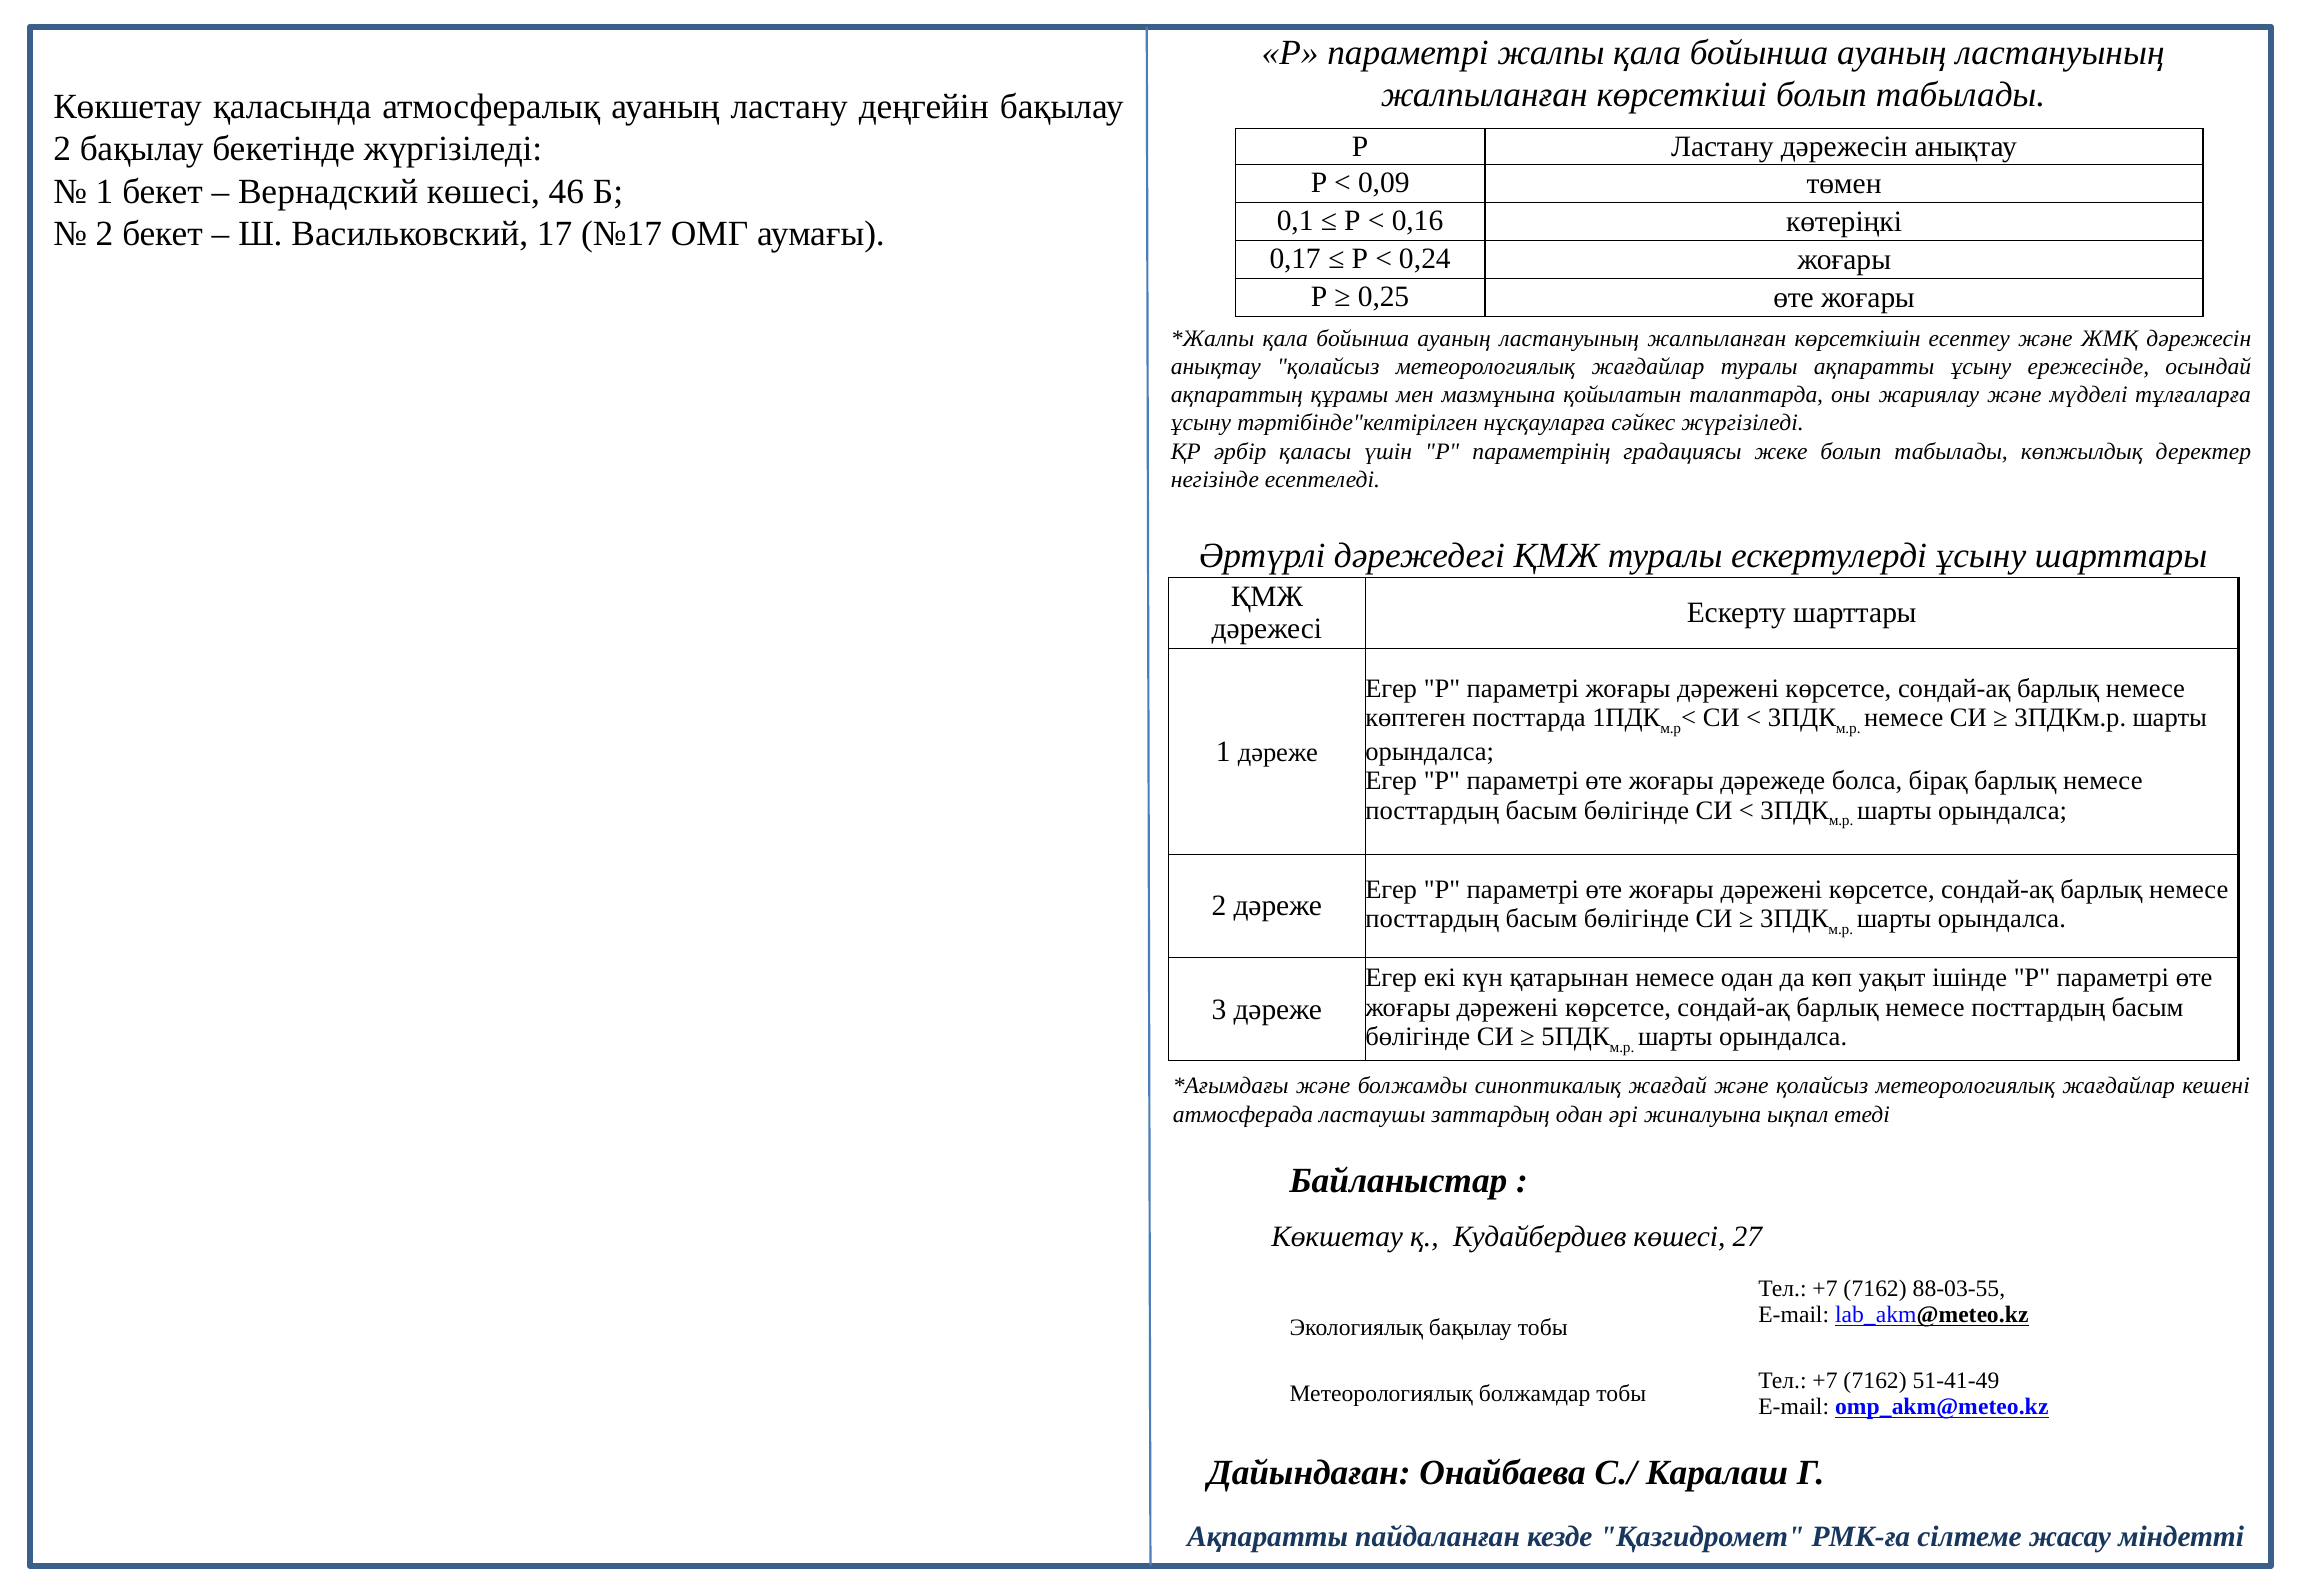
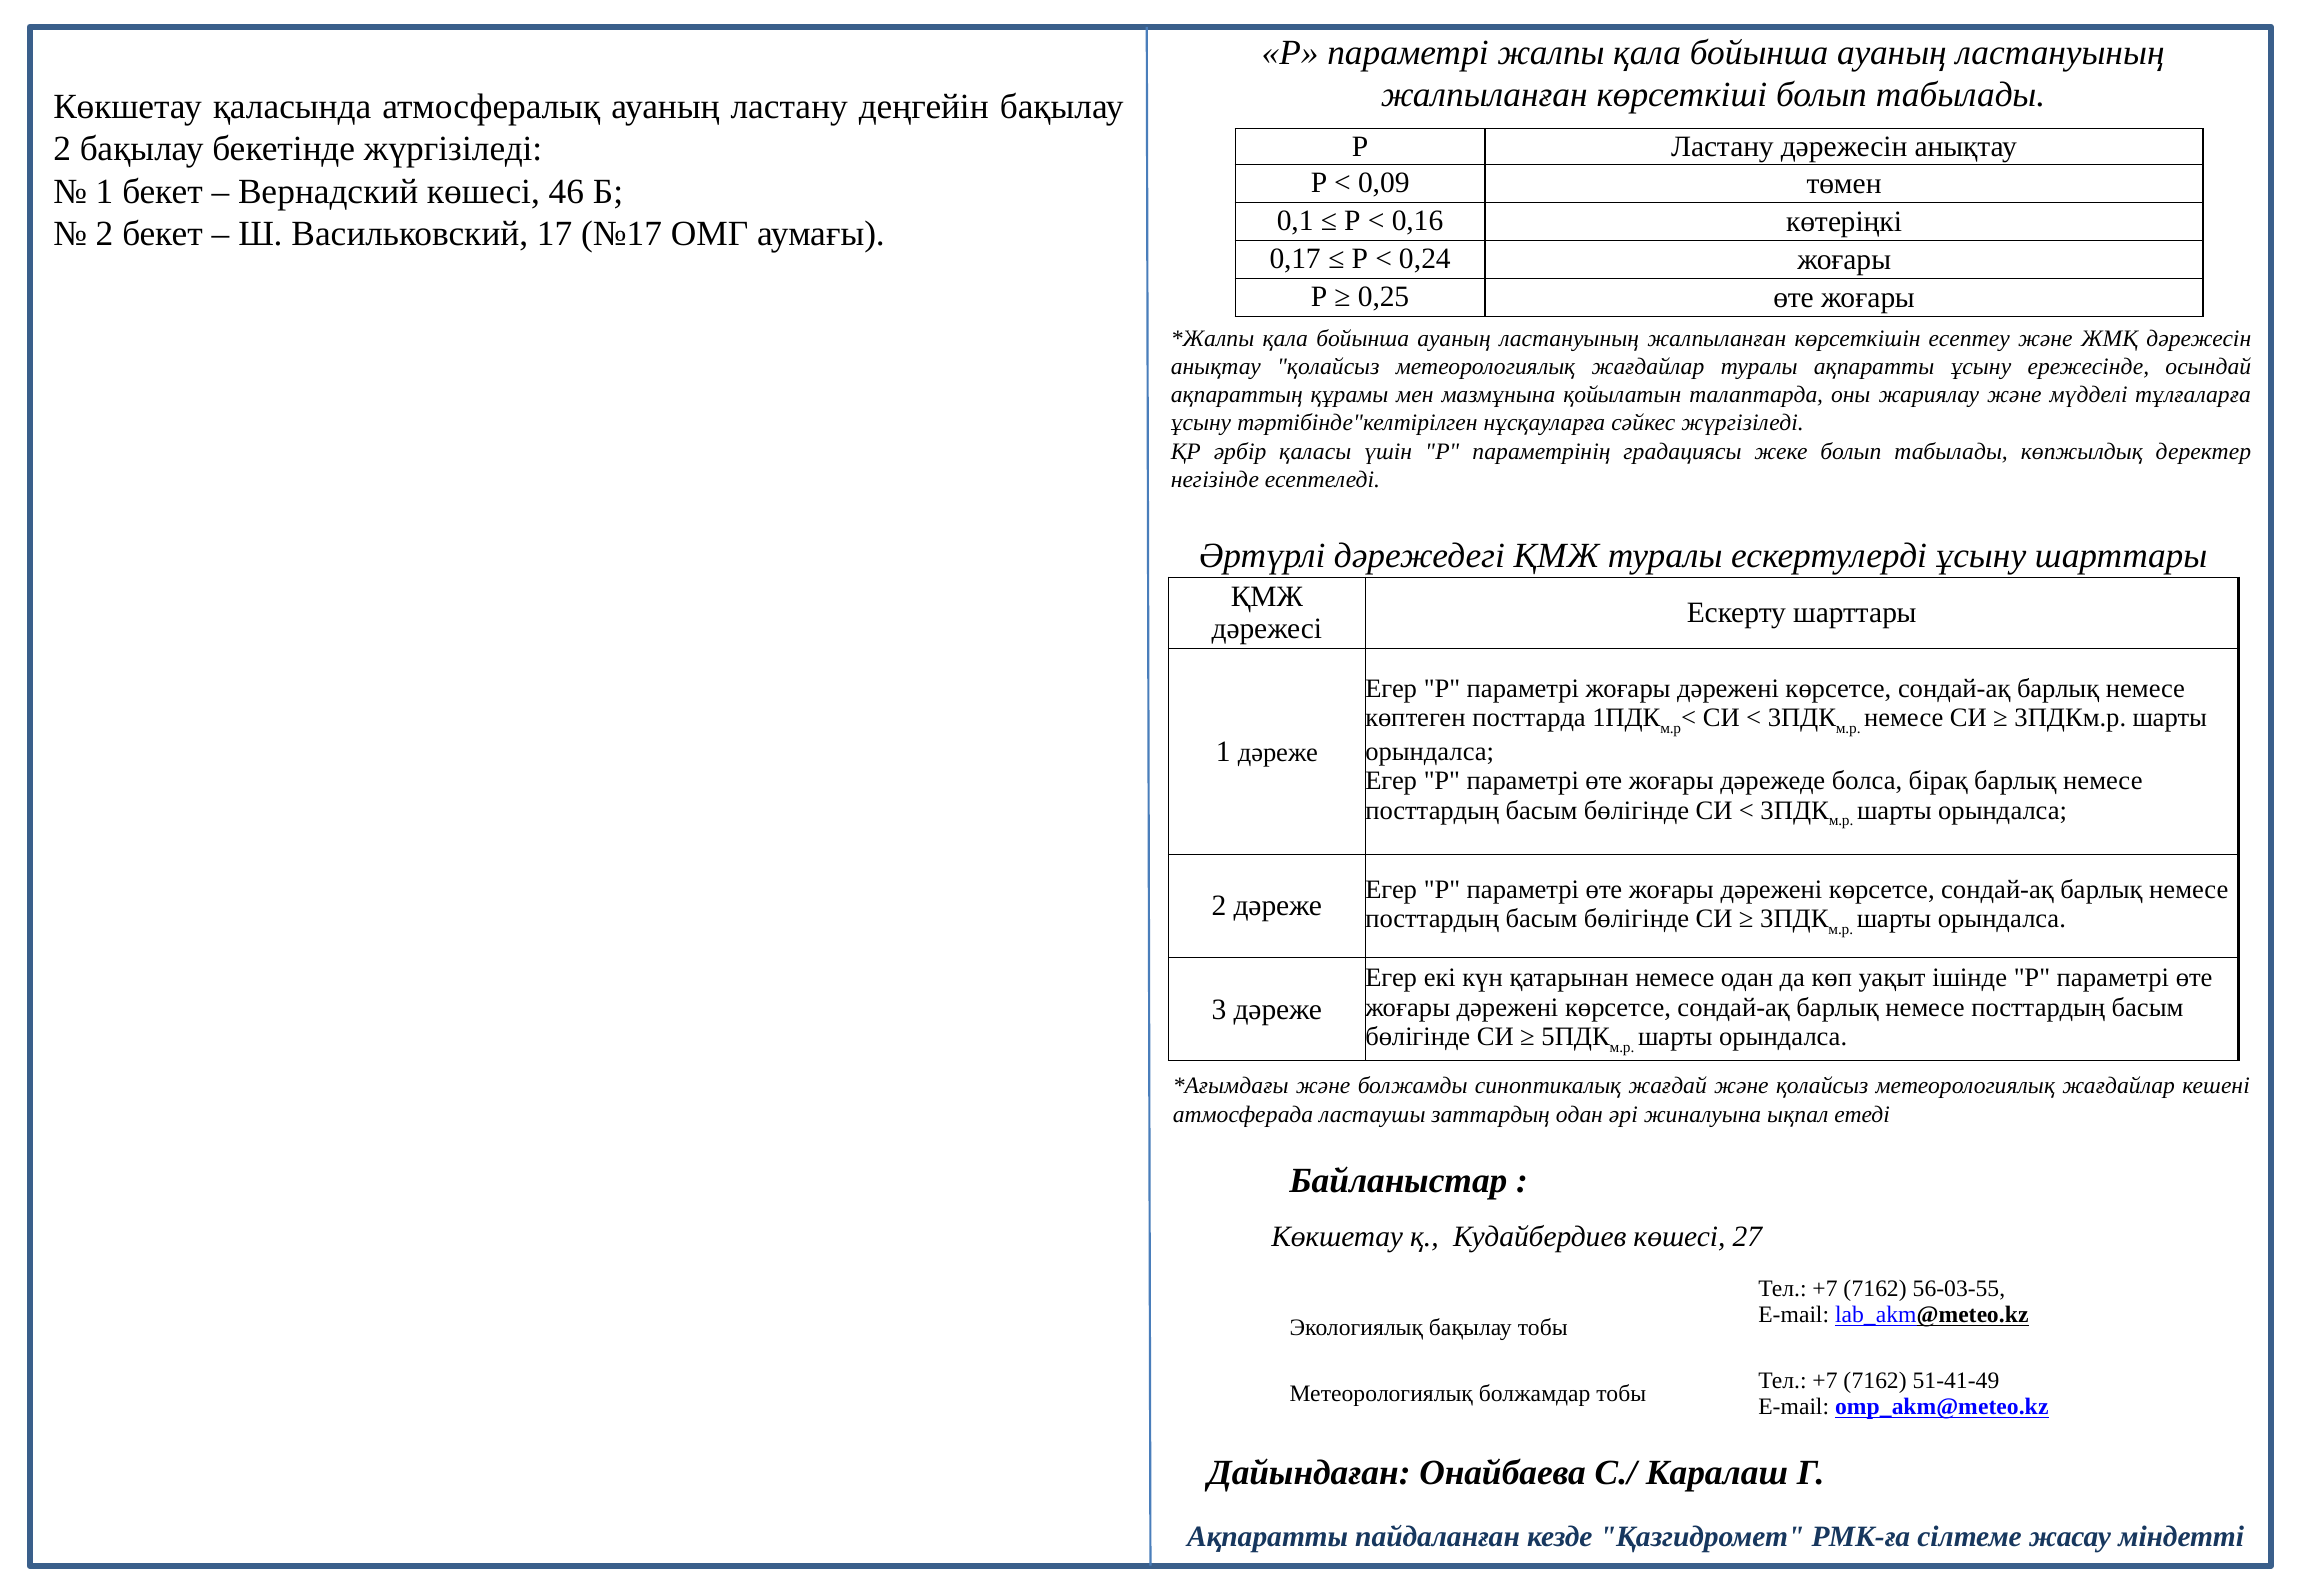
88-03-55: 88-03-55 -> 56-03-55
